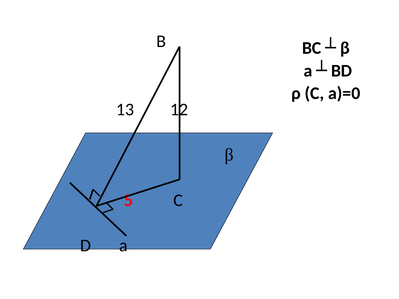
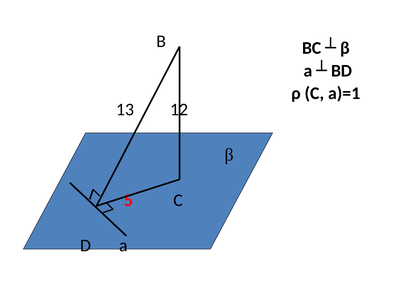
а)=0: а)=0 -> а)=1
